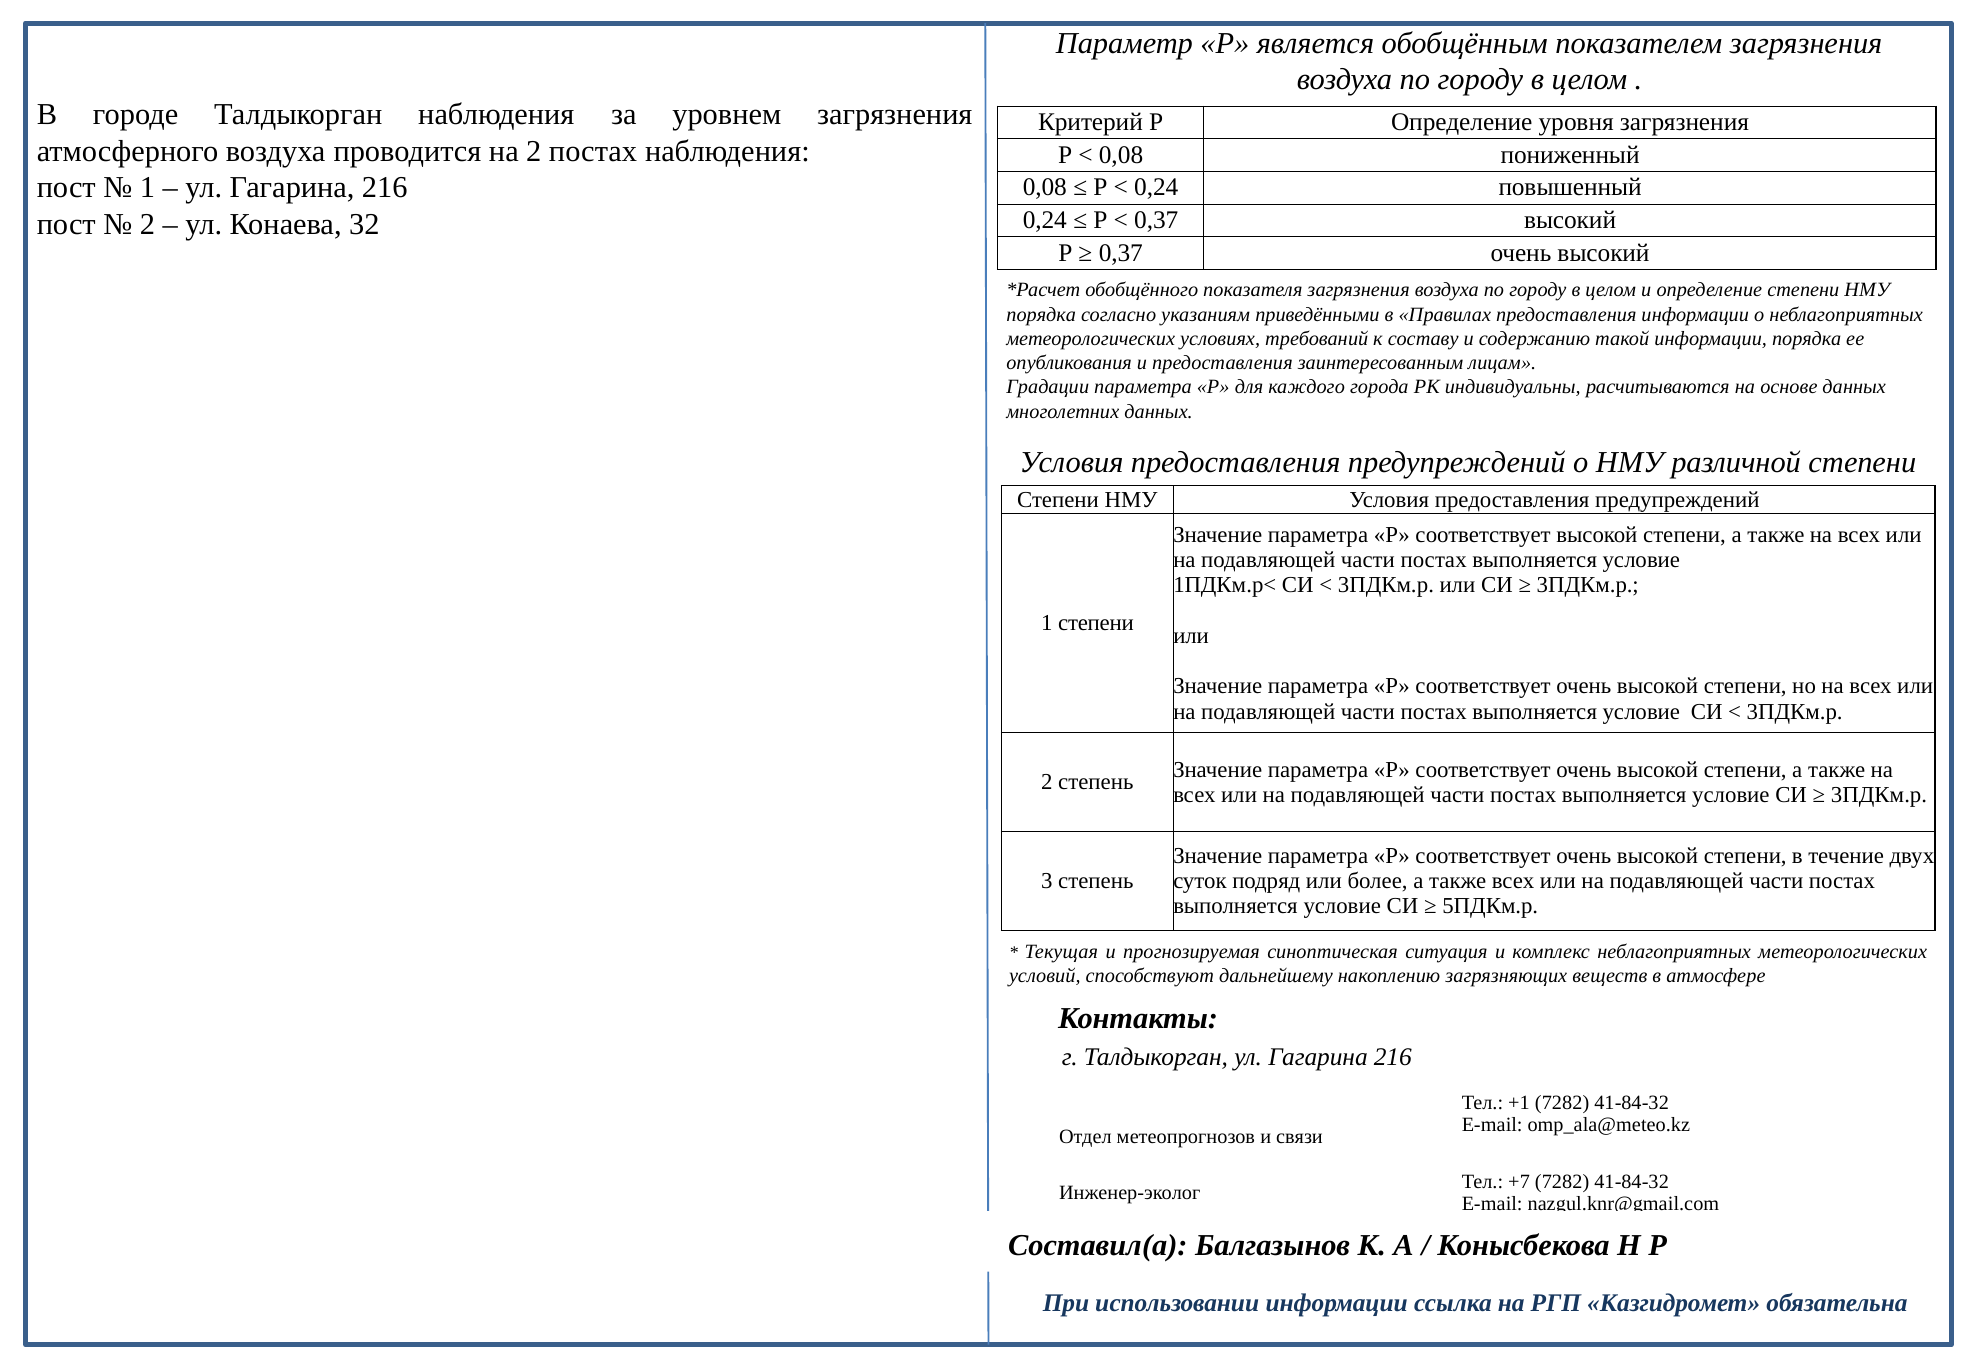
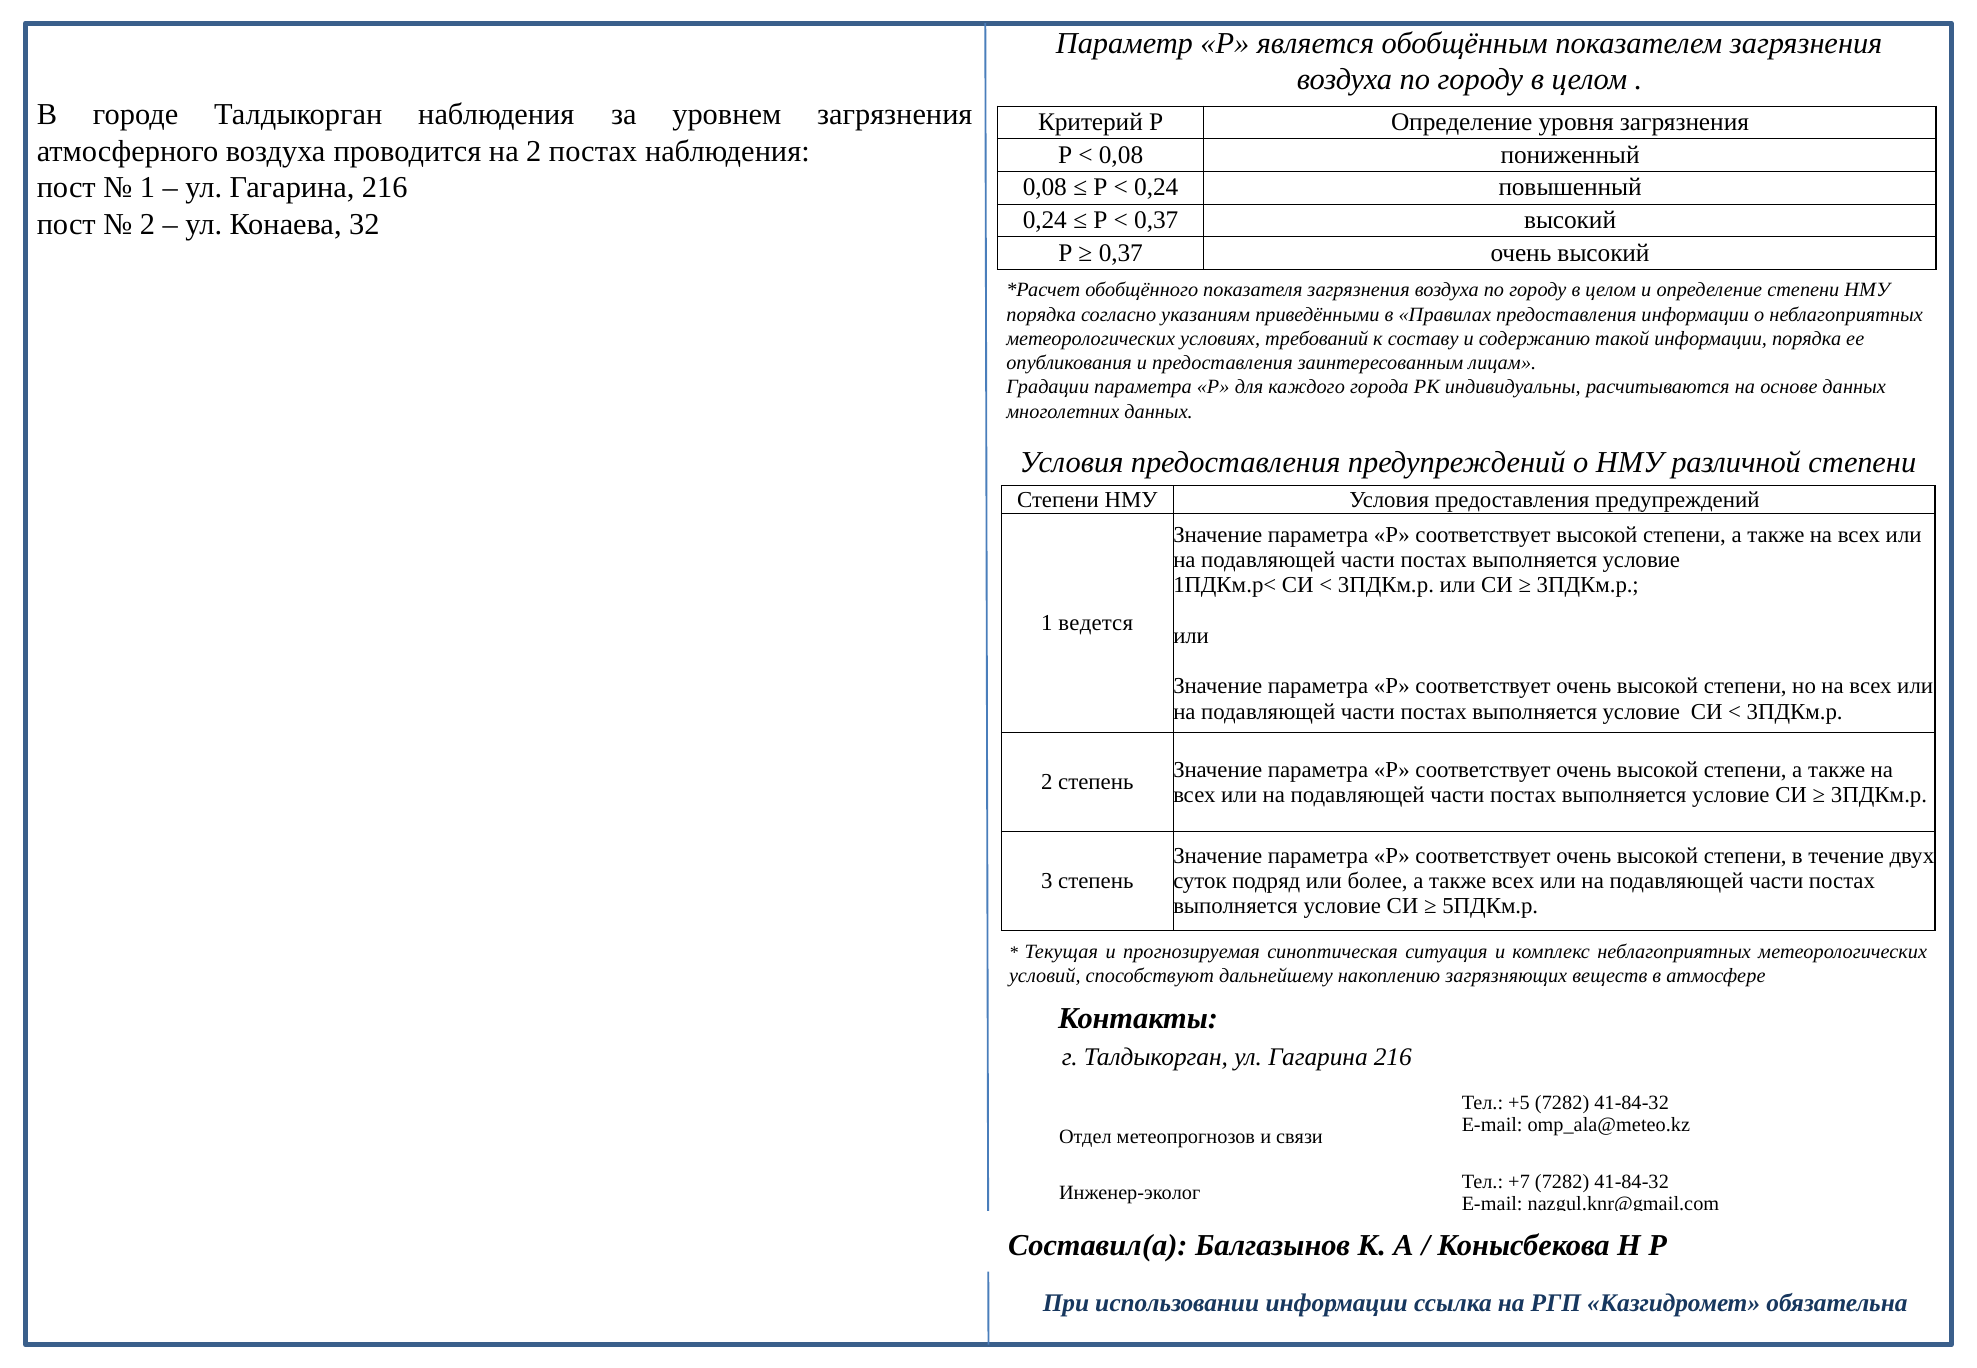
1 степени: степени -> ведется
+1: +1 -> +5
